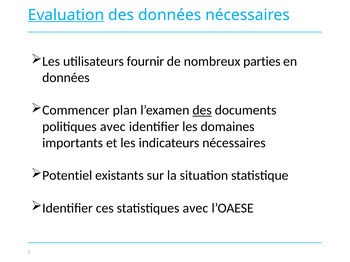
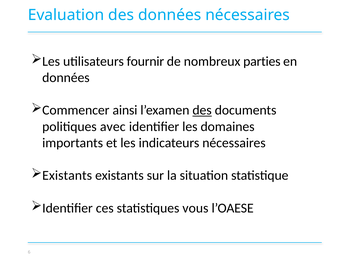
Evaluation underline: present -> none
plan: plan -> ainsi
Potentiel at (67, 176): Potentiel -> Existants
statistiques avec: avec -> vous
